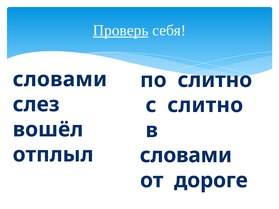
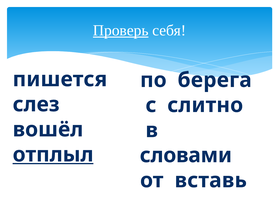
словами at (60, 79): словами -> пишется
по слитно: слитно -> берега
отплыл underline: none -> present
дороге: дороге -> вставь
